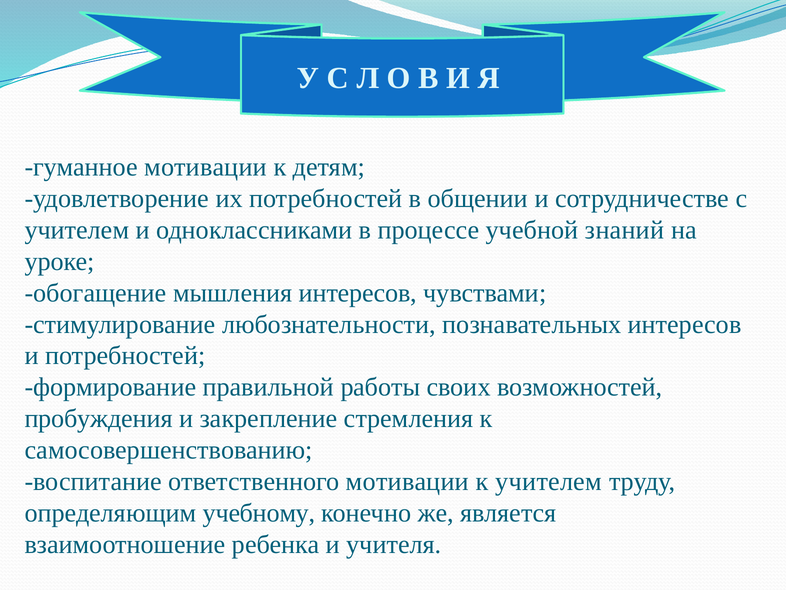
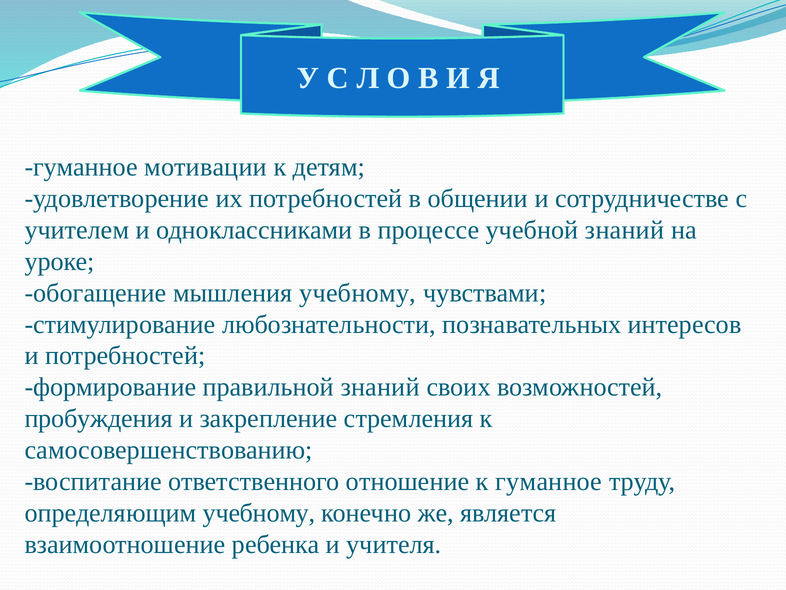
мышления интересов: интересов -> учебному
правильной работы: работы -> знаний
ответственного мотивации: мотивации -> отношение
к учителем: учителем -> гуманное
